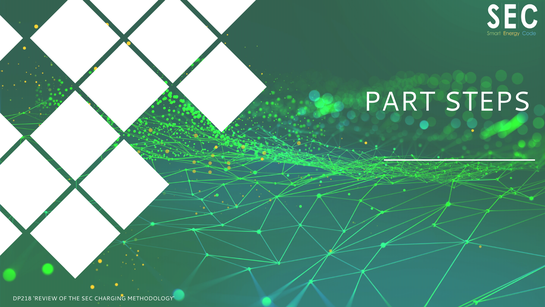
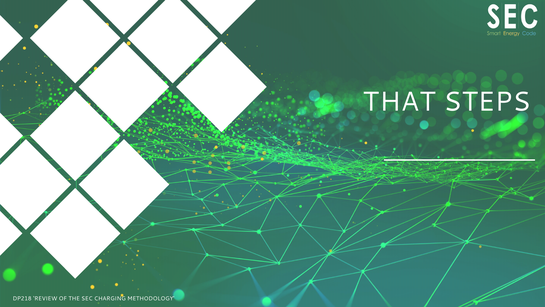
PART: PART -> THAT
